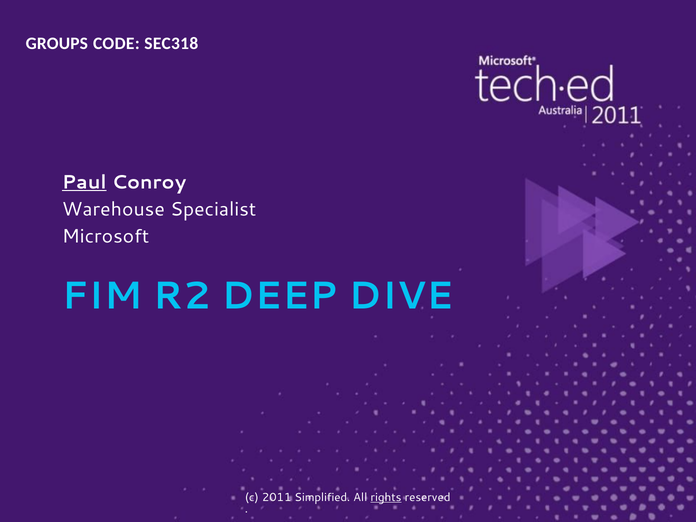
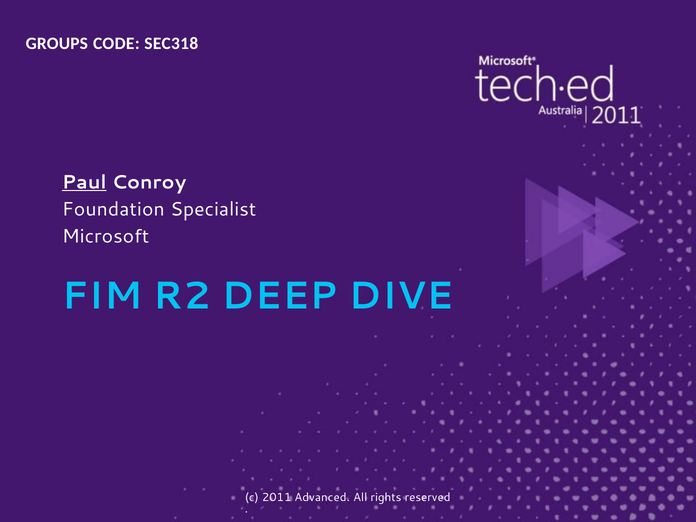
Warehouse: Warehouse -> Foundation
Simplified: Simplified -> Advanced
rights underline: present -> none
